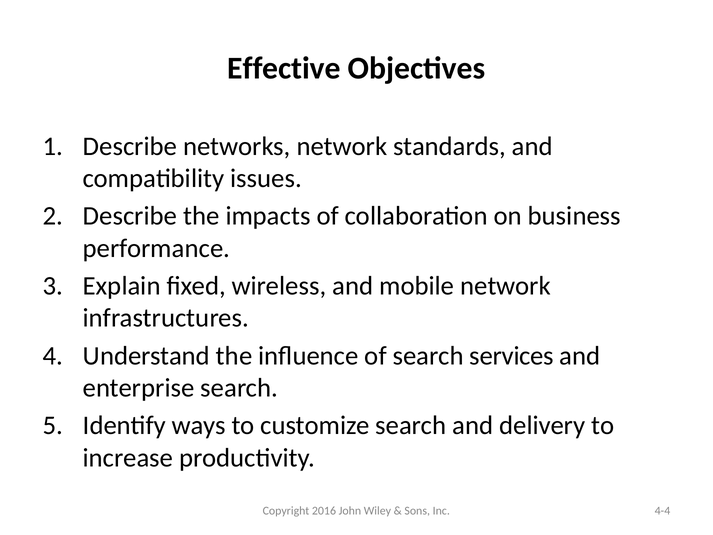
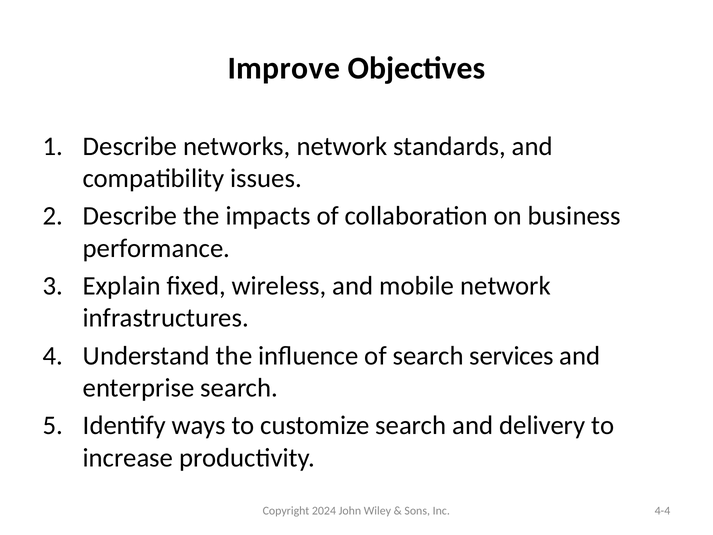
Effective: Effective -> Improve
2016: 2016 -> 2024
